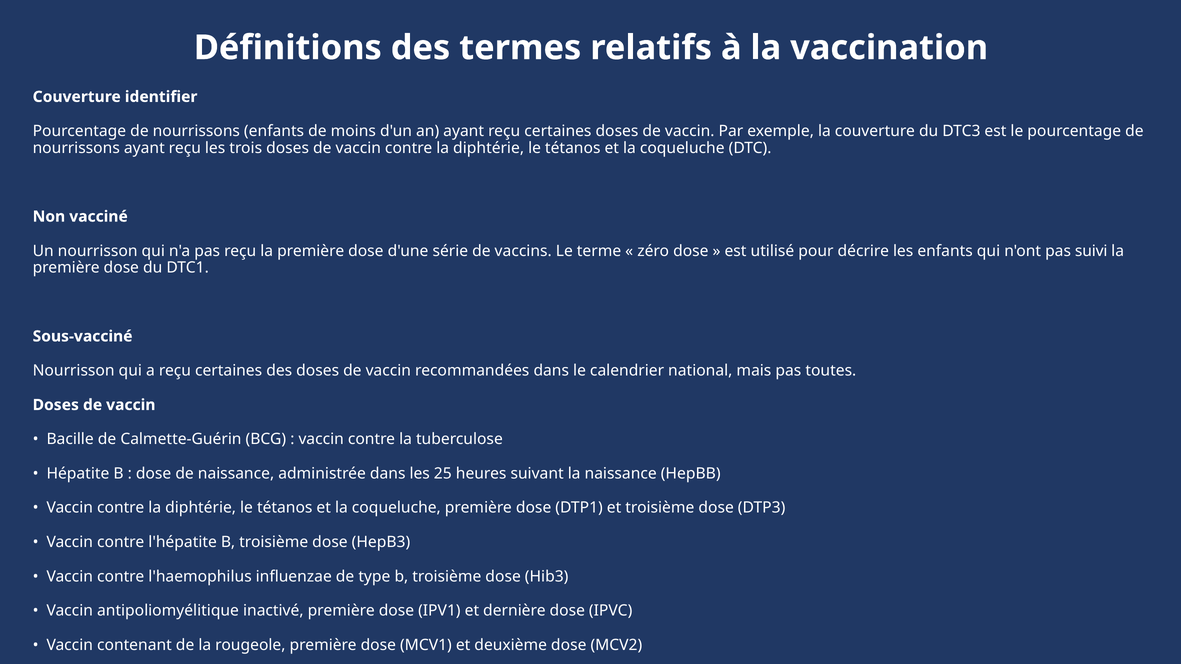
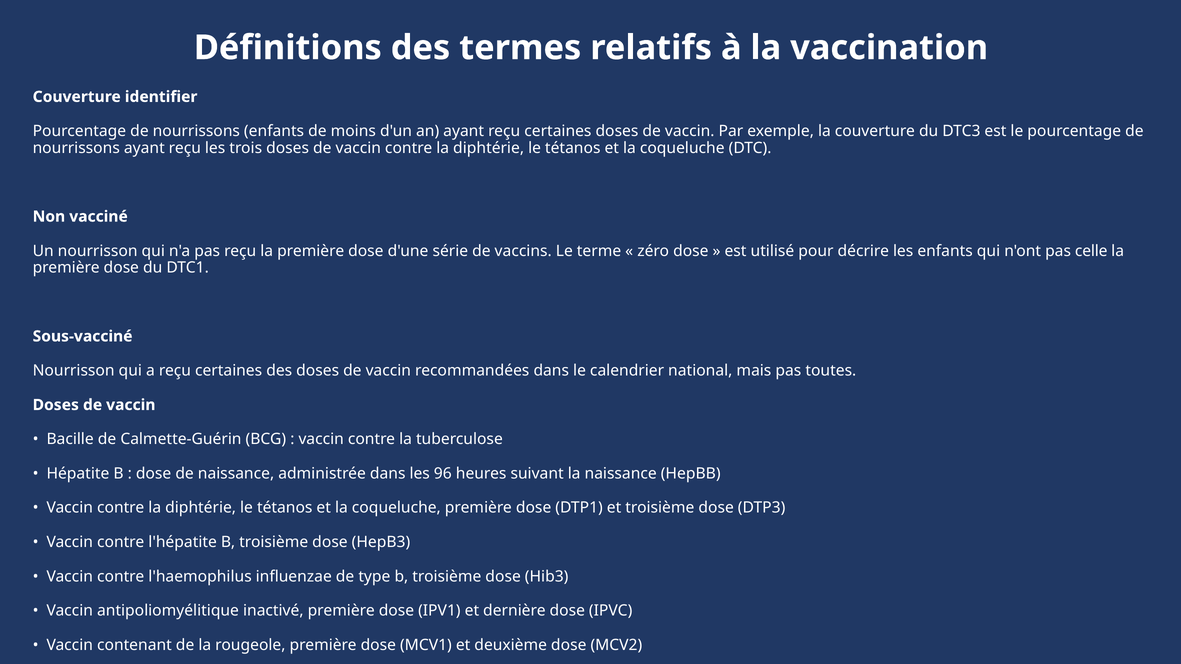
suivi: suivi -> celle
25: 25 -> 96
